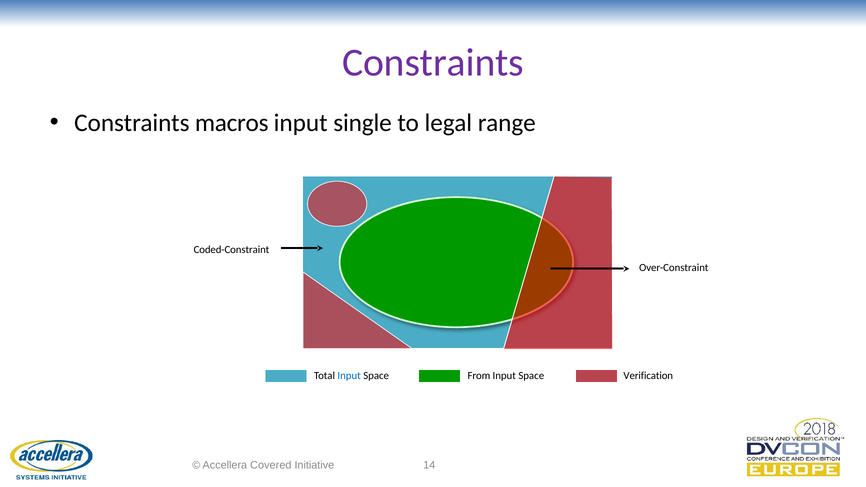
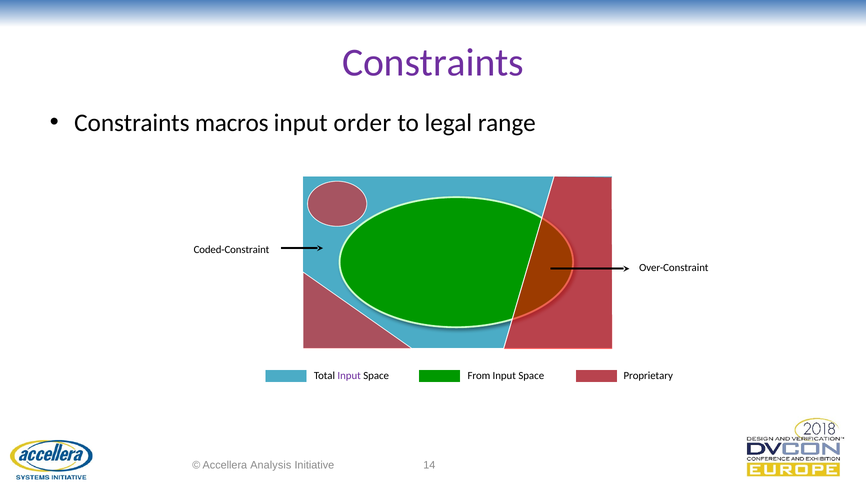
single: single -> order
Input at (349, 376) colour: blue -> purple
Verification: Verification -> Proprietary
Covered: Covered -> Analysis
